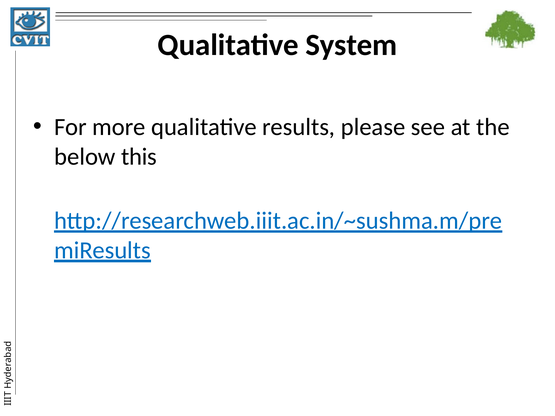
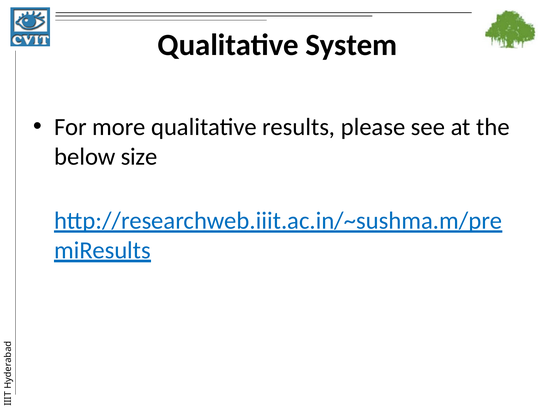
this: this -> size
